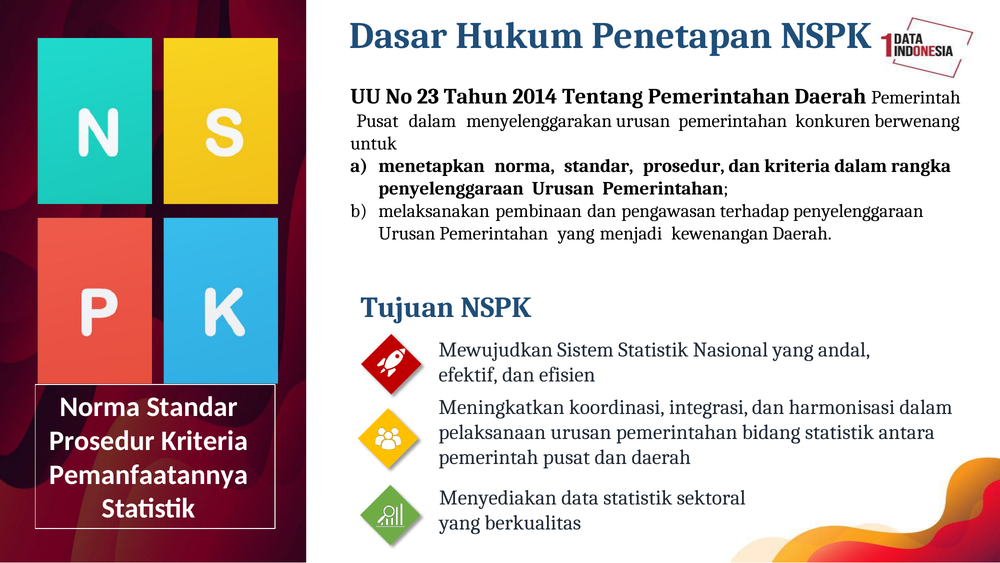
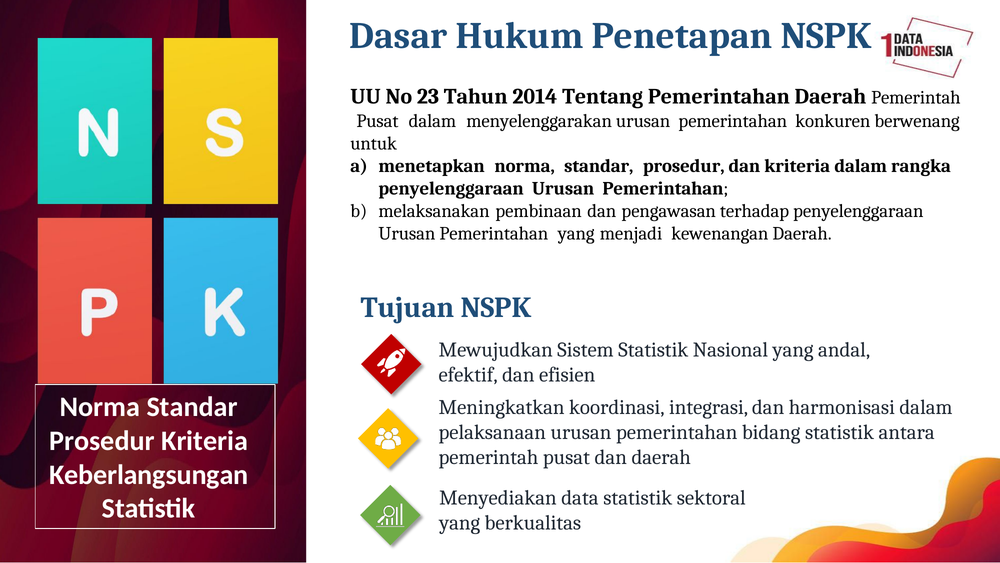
Pemanfaatannya: Pemanfaatannya -> Keberlangsungan
